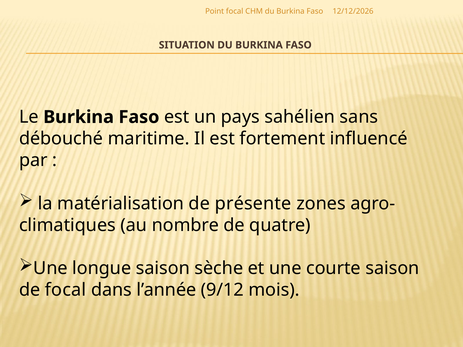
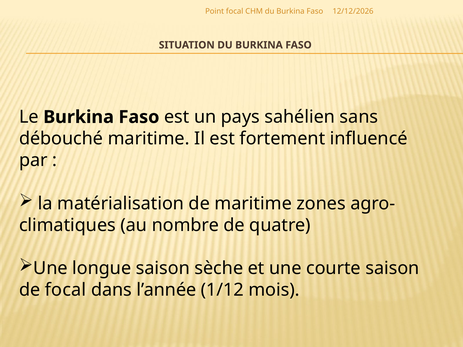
de présente: présente -> maritime
9/12: 9/12 -> 1/12
